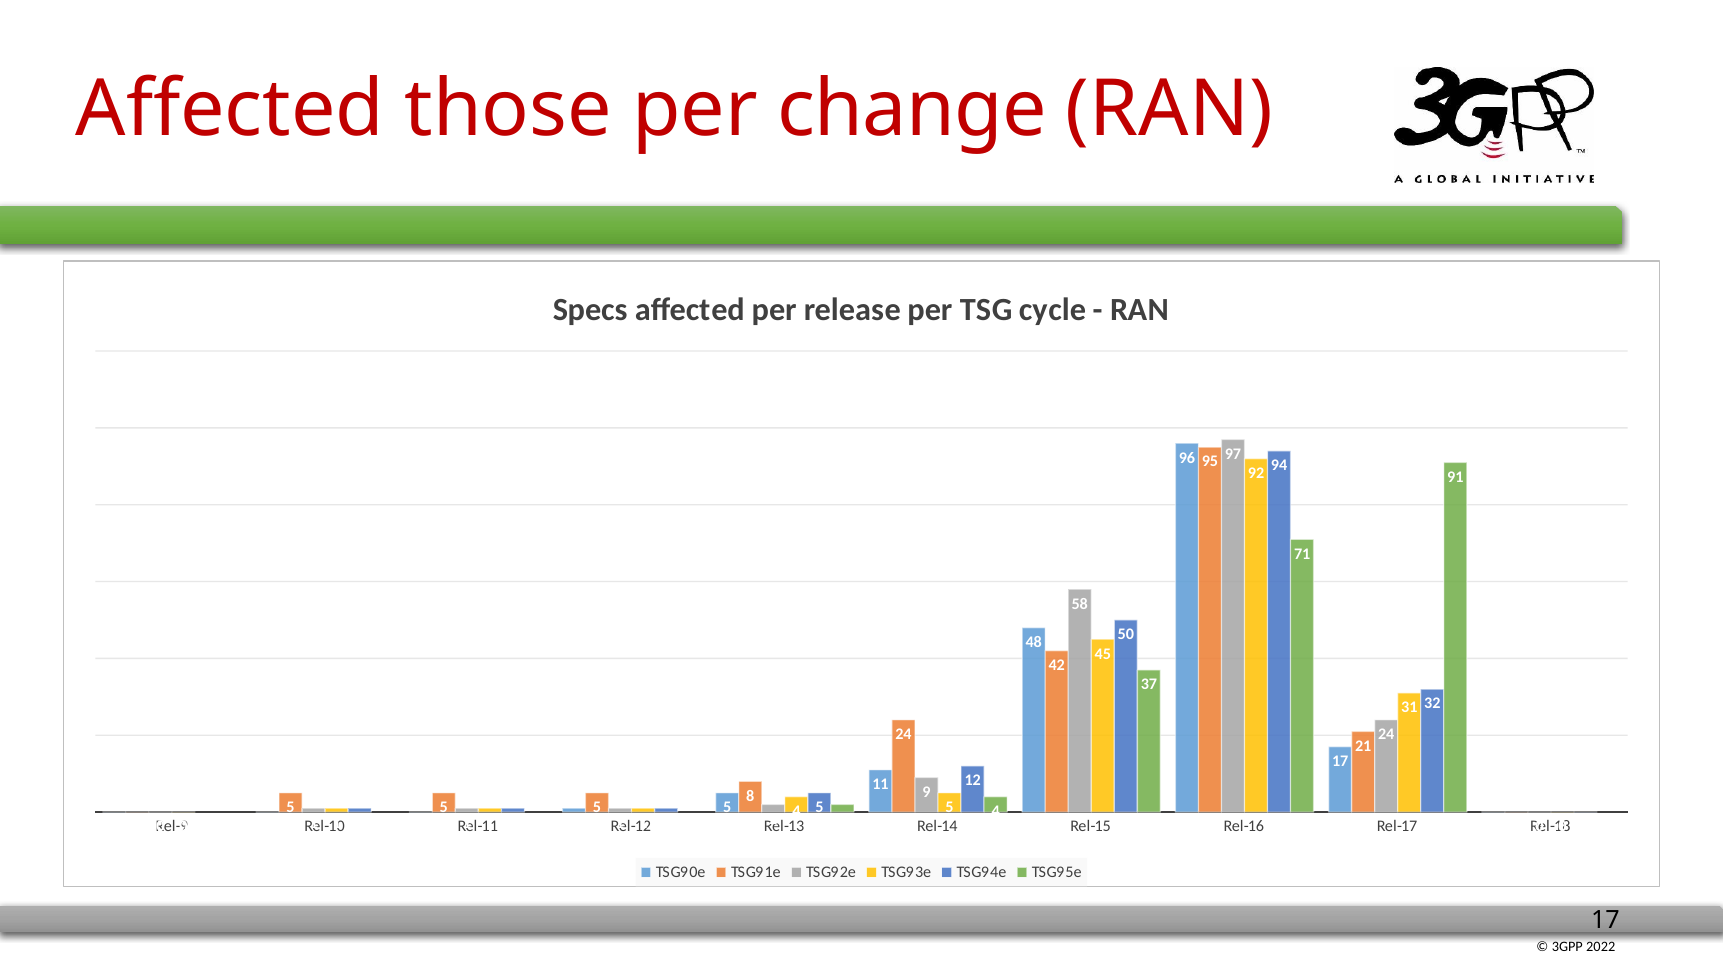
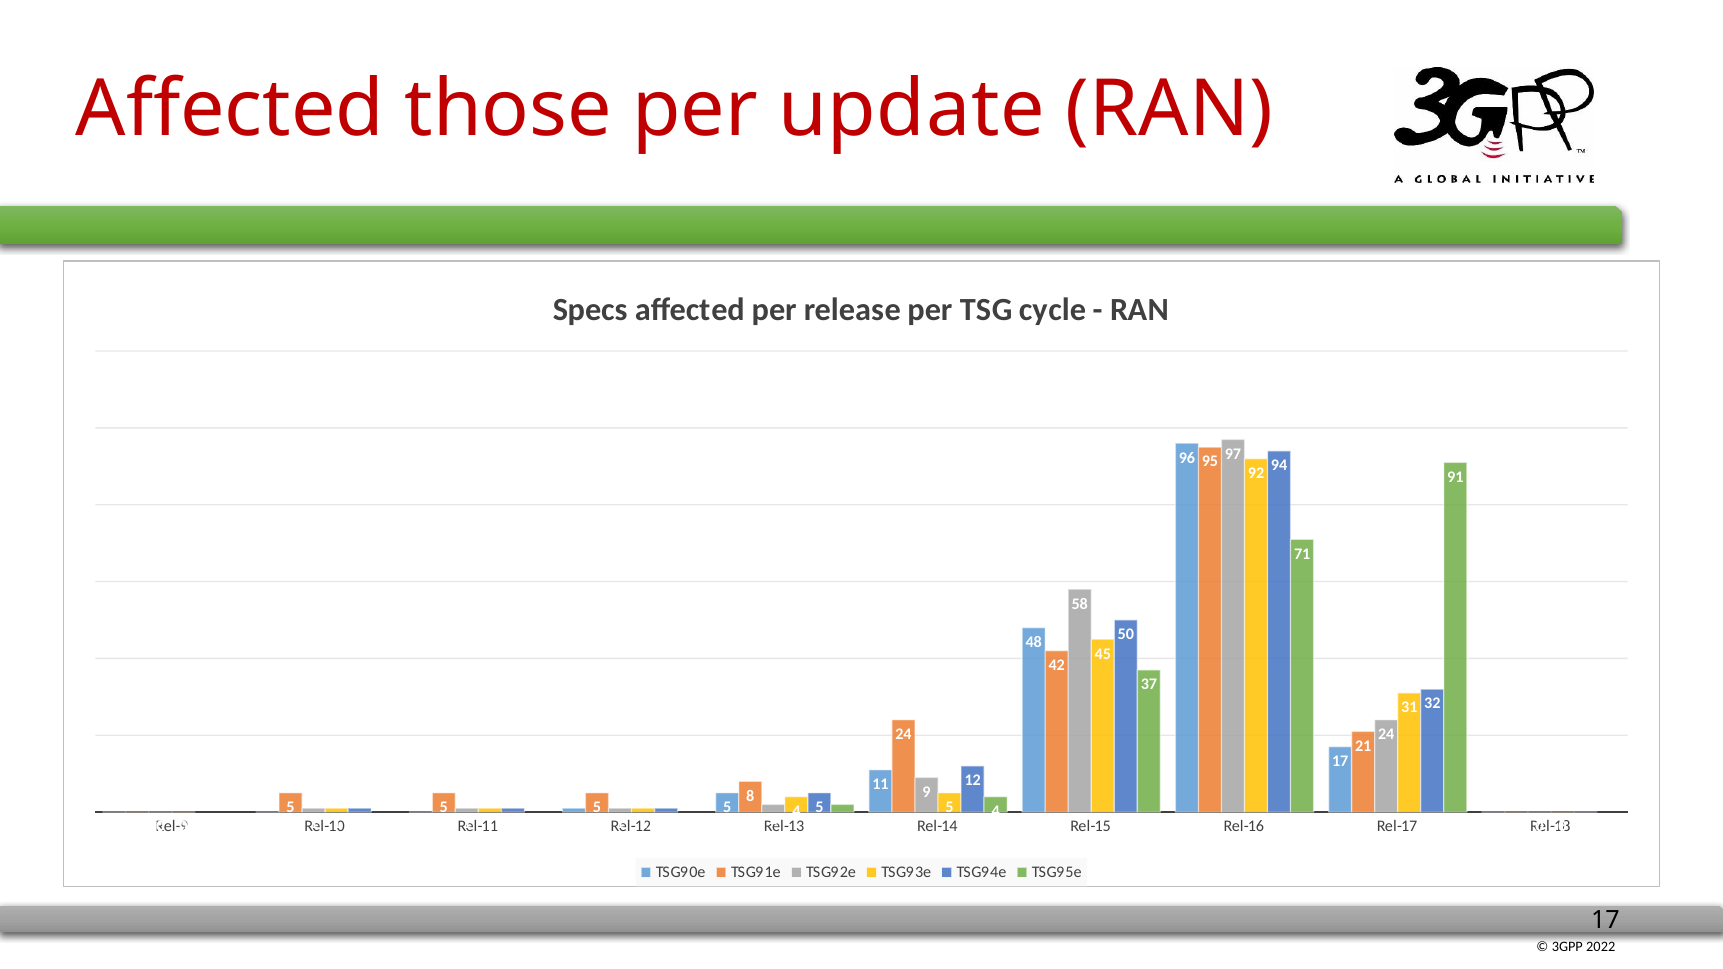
change: change -> update
